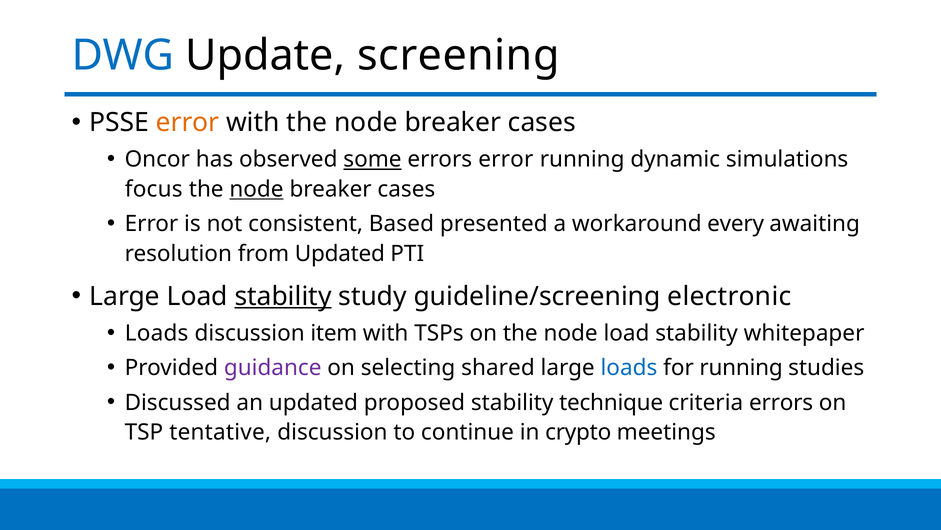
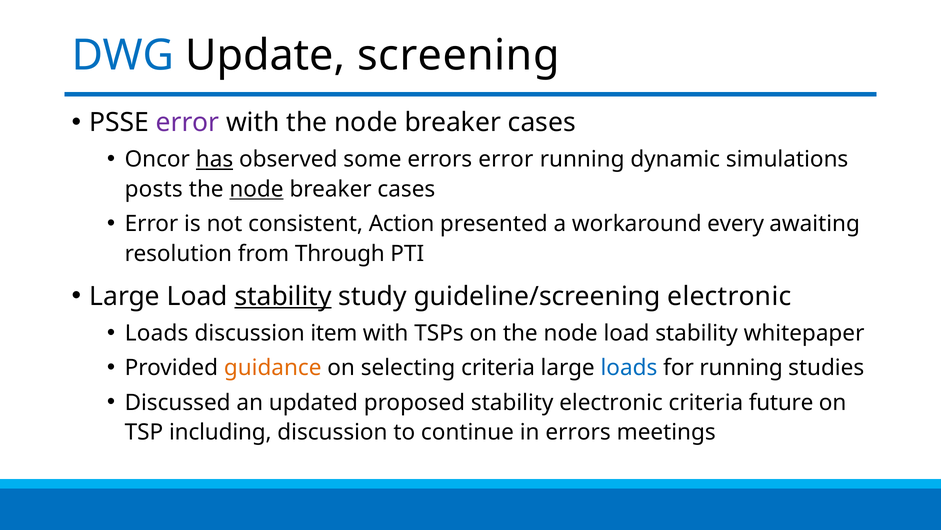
error at (188, 122) colour: orange -> purple
has underline: none -> present
some underline: present -> none
focus: focus -> posts
Based: Based -> Action
from Updated: Updated -> Through
guidance colour: purple -> orange
selecting shared: shared -> criteria
stability technique: technique -> electronic
criteria errors: errors -> future
tentative: tentative -> including
in crypto: crypto -> errors
